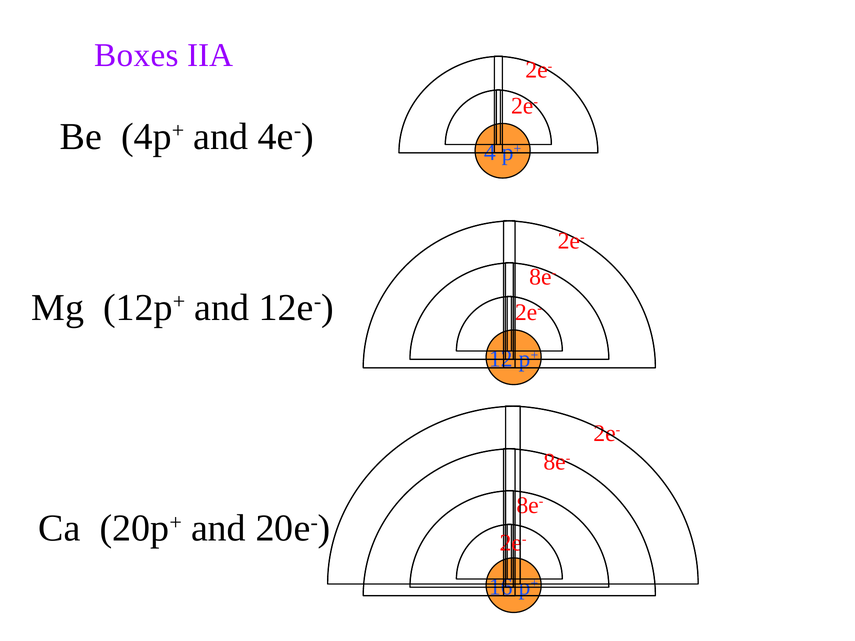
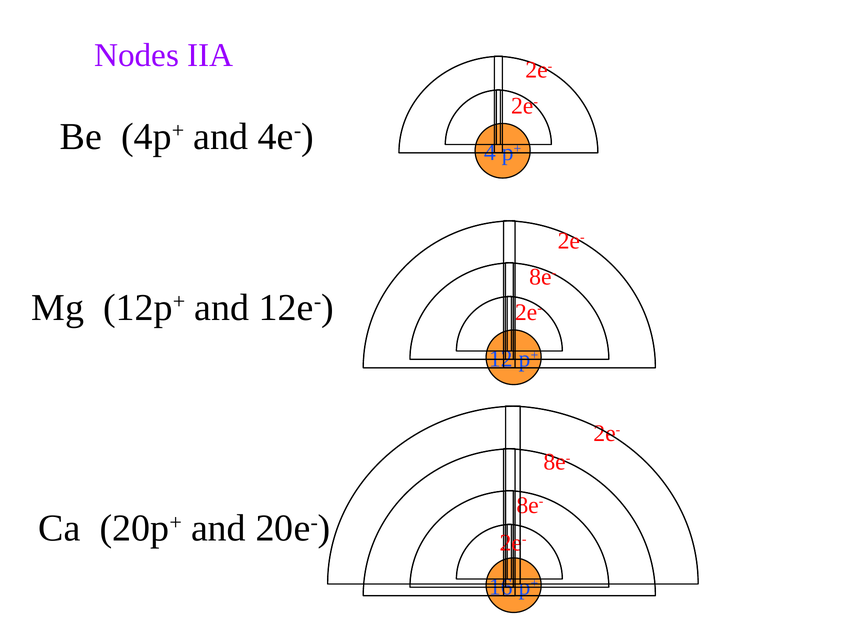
Boxes: Boxes -> Nodes
